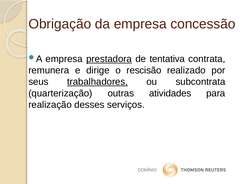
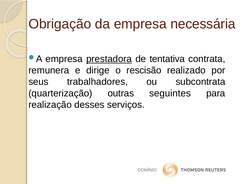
concessão: concessão -> necessária
trabalhadores underline: present -> none
atividades: atividades -> seguintes
